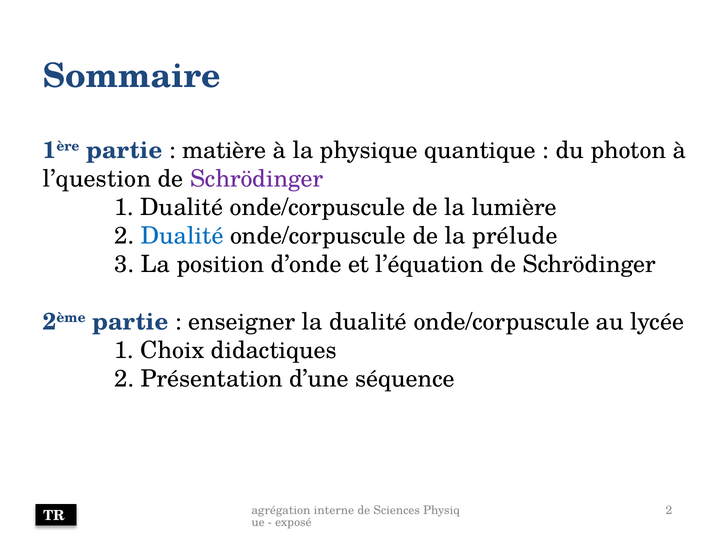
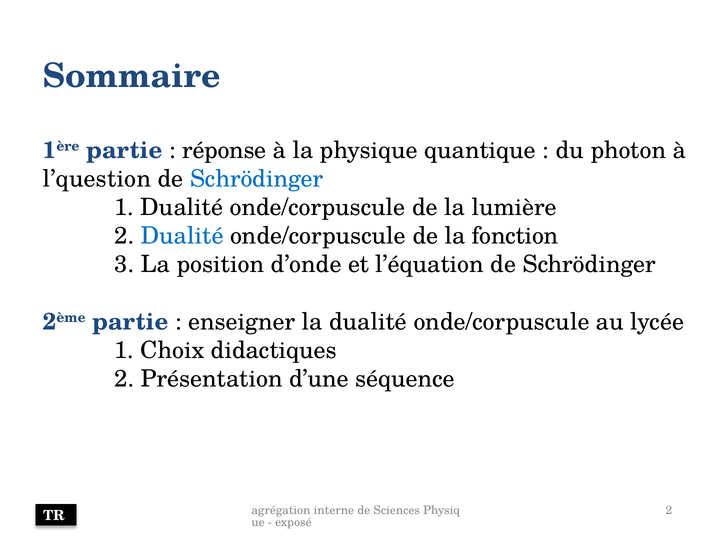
matière: matière -> réponse
Schrödinger at (257, 179) colour: purple -> blue
prélude: prélude -> fonction
